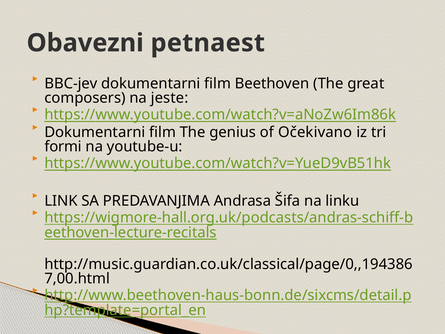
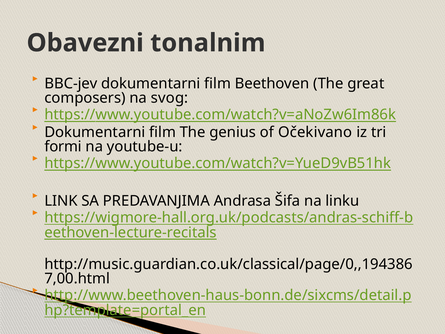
petnaest: petnaest -> tonalnim
jeste: jeste -> svog
